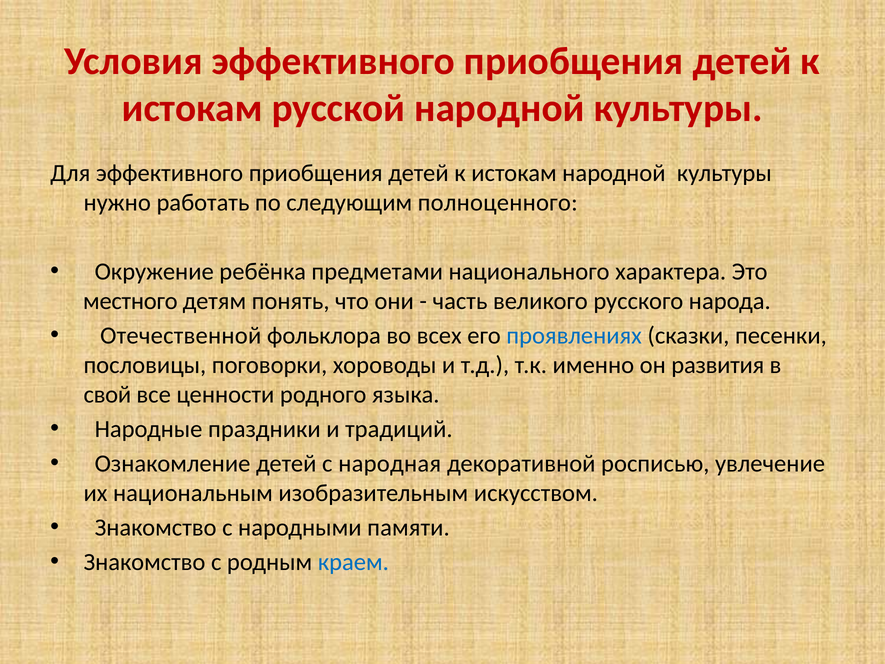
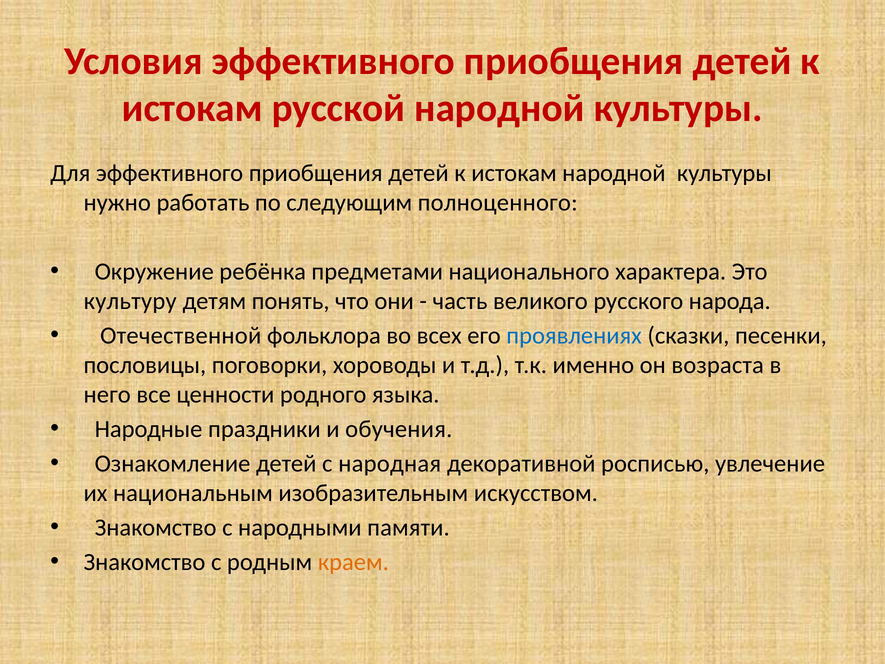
местного: местного -> культуру
развития: развития -> возраста
свой: свой -> него
традиций: традиций -> обучения
краем colour: blue -> orange
